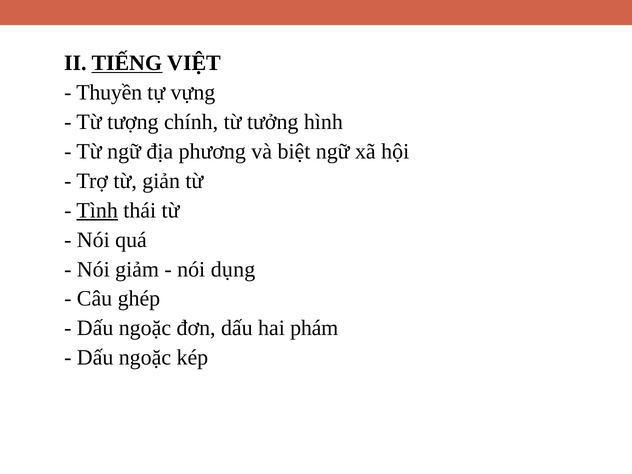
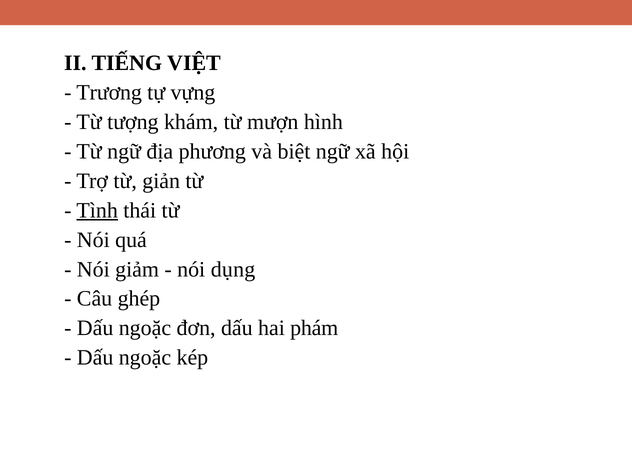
TIẾNG underline: present -> none
Thuyền: Thuyền -> Trương
chính: chính -> khám
tưởng: tưởng -> mượn
